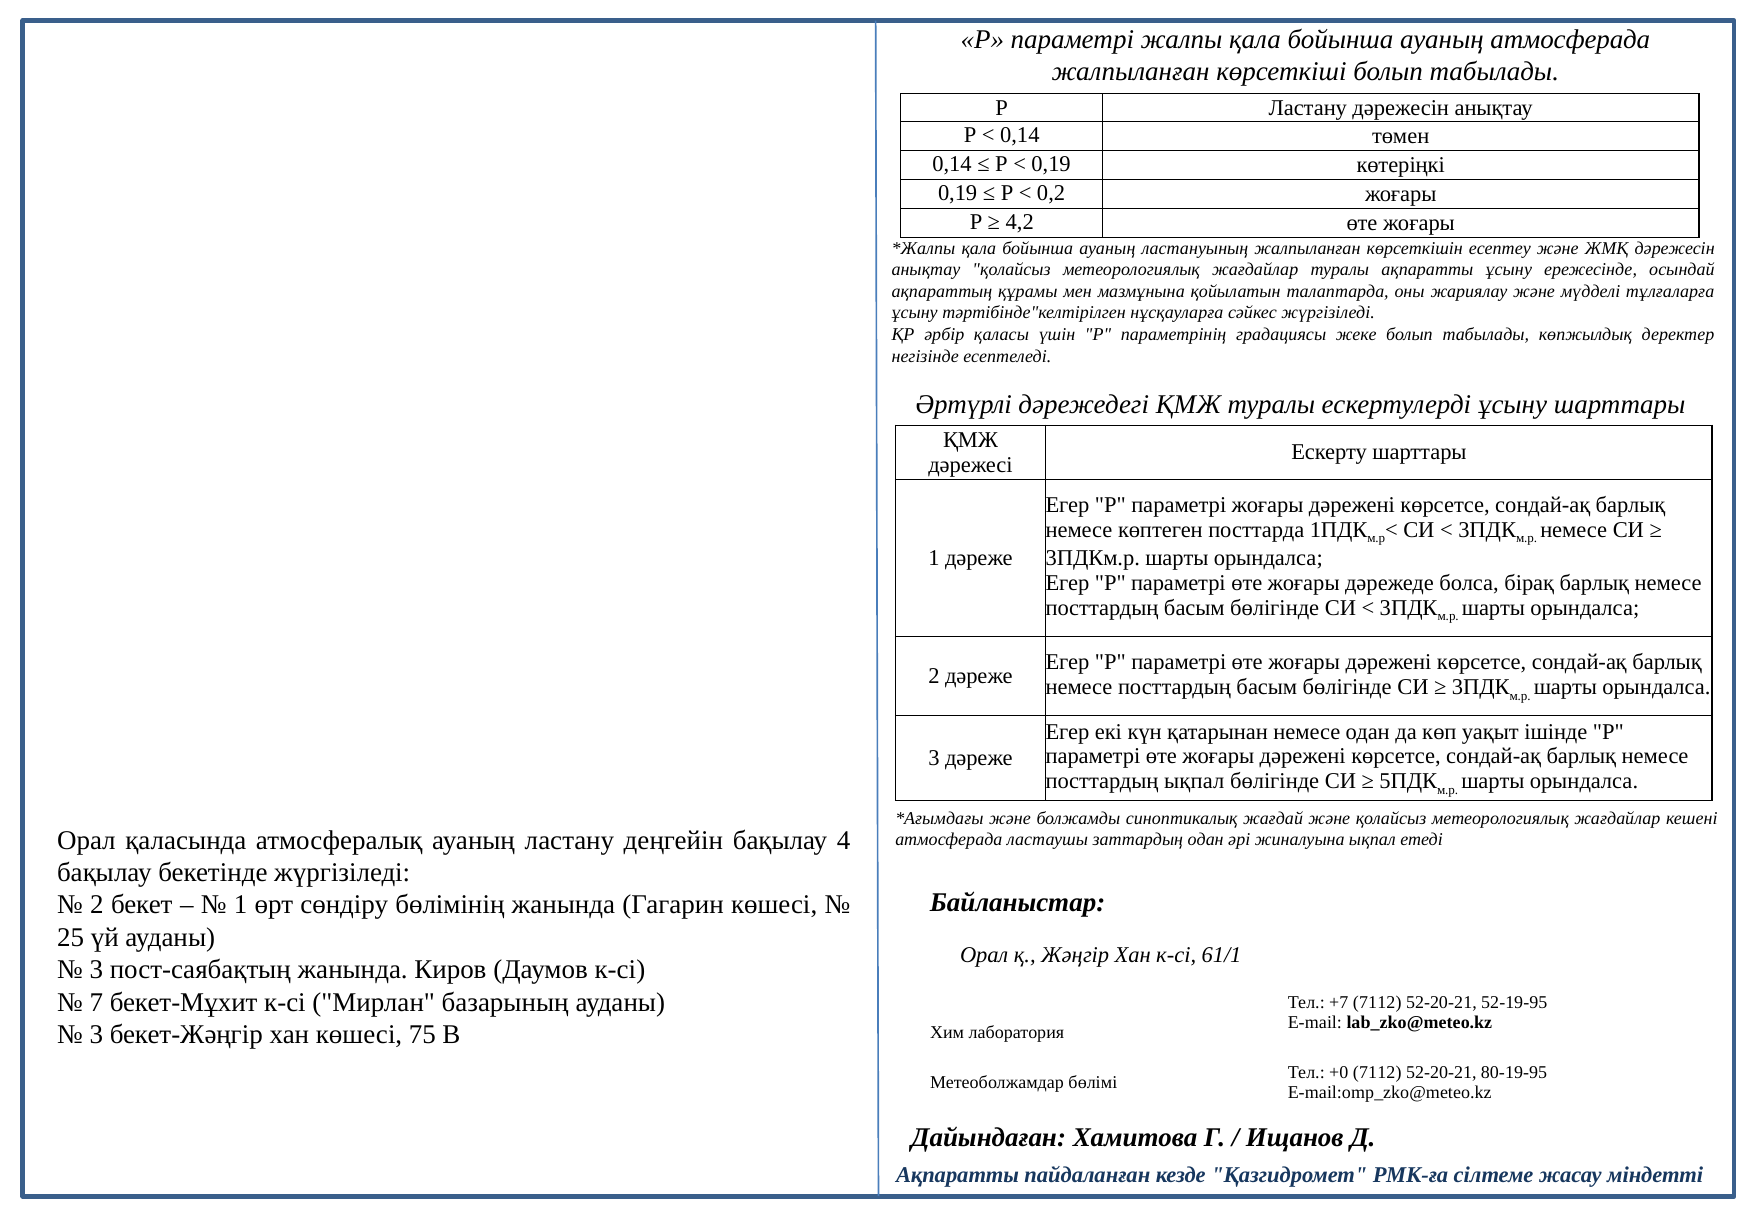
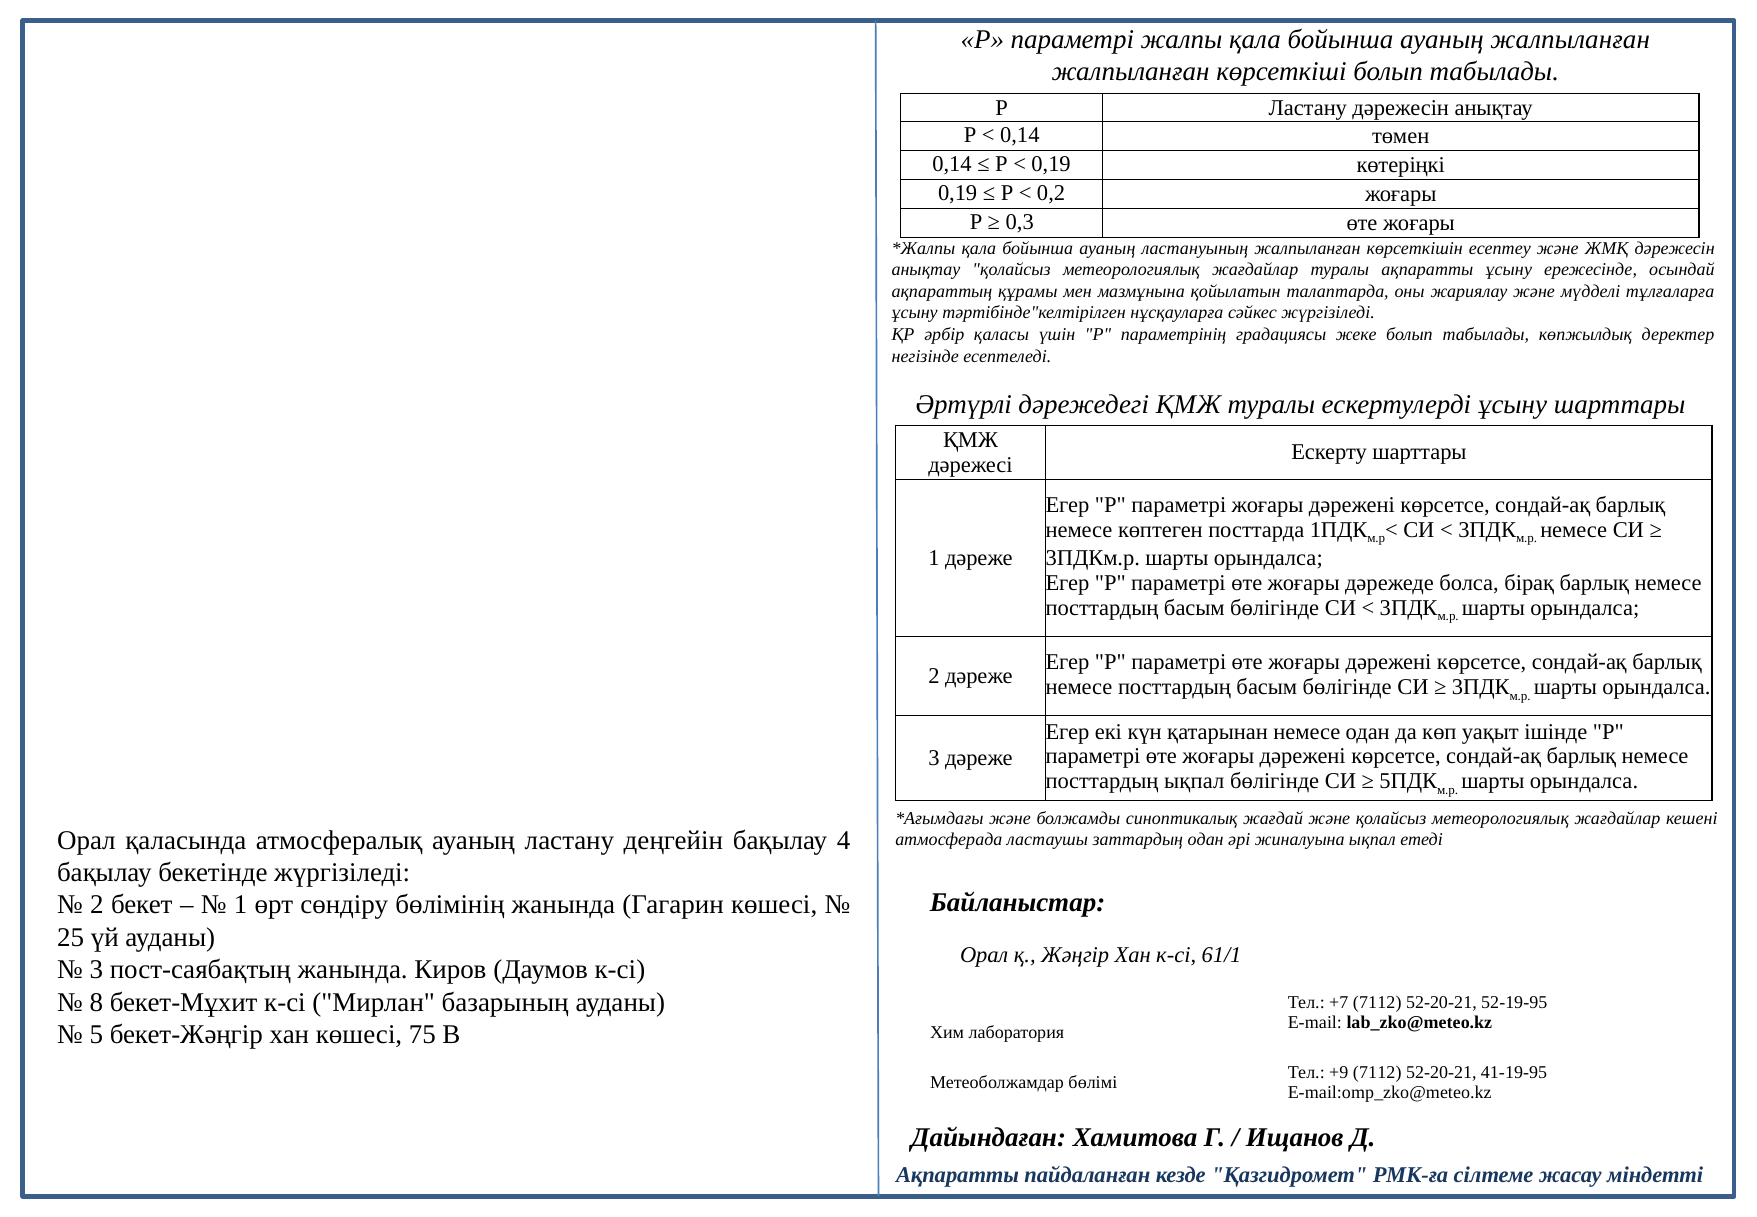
ауаның атмосферада: атмосферада -> жалпыланған
4,2: 4,2 -> 0,3
7: 7 -> 8
3 at (96, 1034): 3 -> 5
+0: +0 -> +9
80-19-95: 80-19-95 -> 41-19-95
